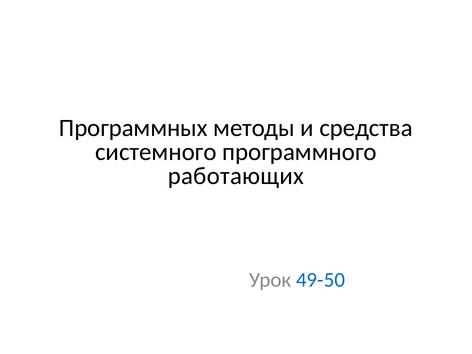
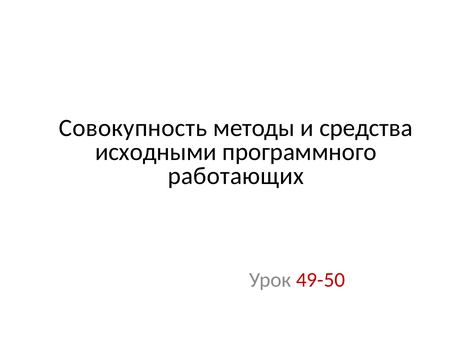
Программных: Программных -> Совокупность
системного: системного -> исходными
49-50 colour: blue -> red
